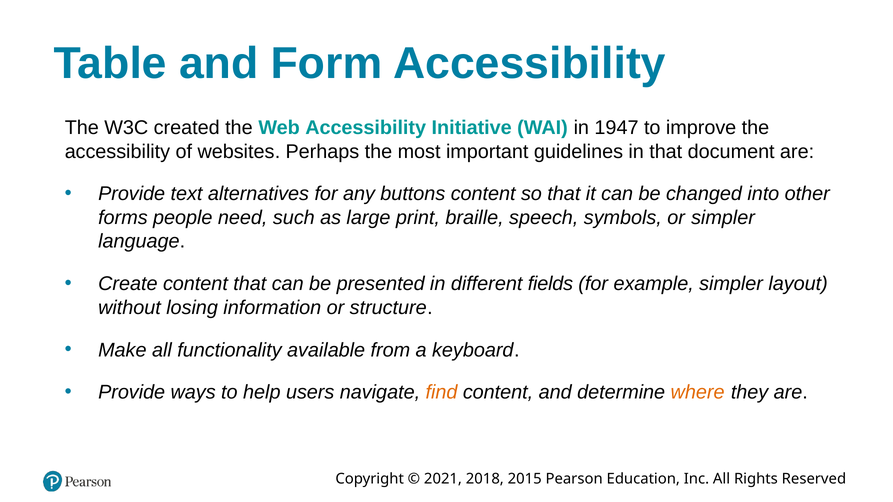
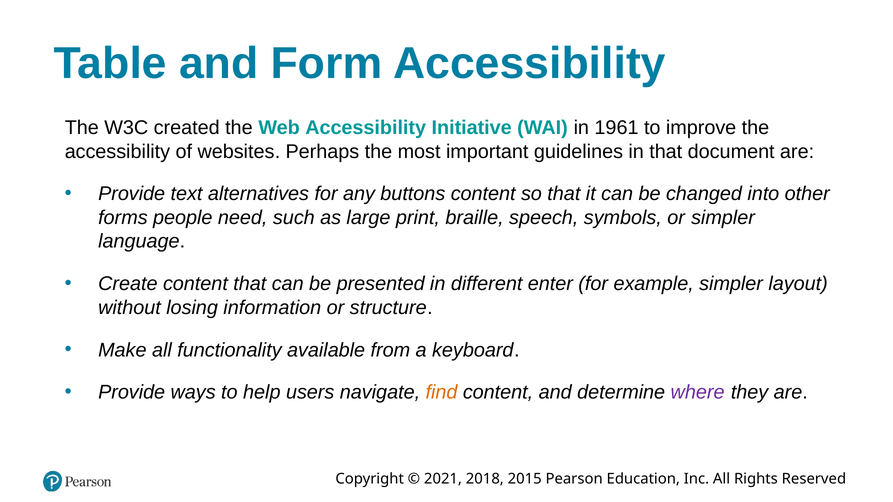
1947: 1947 -> 1961
fields: fields -> enter
where colour: orange -> purple
